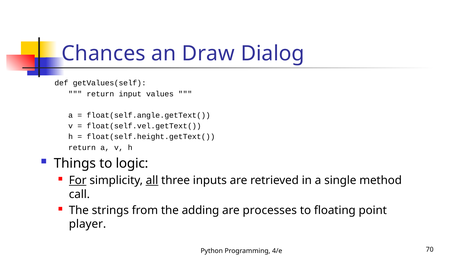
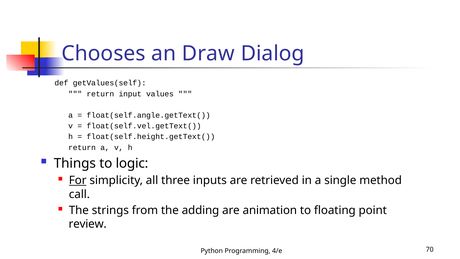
Chances: Chances -> Chooses
all underline: present -> none
processes: processes -> animation
player: player -> review
